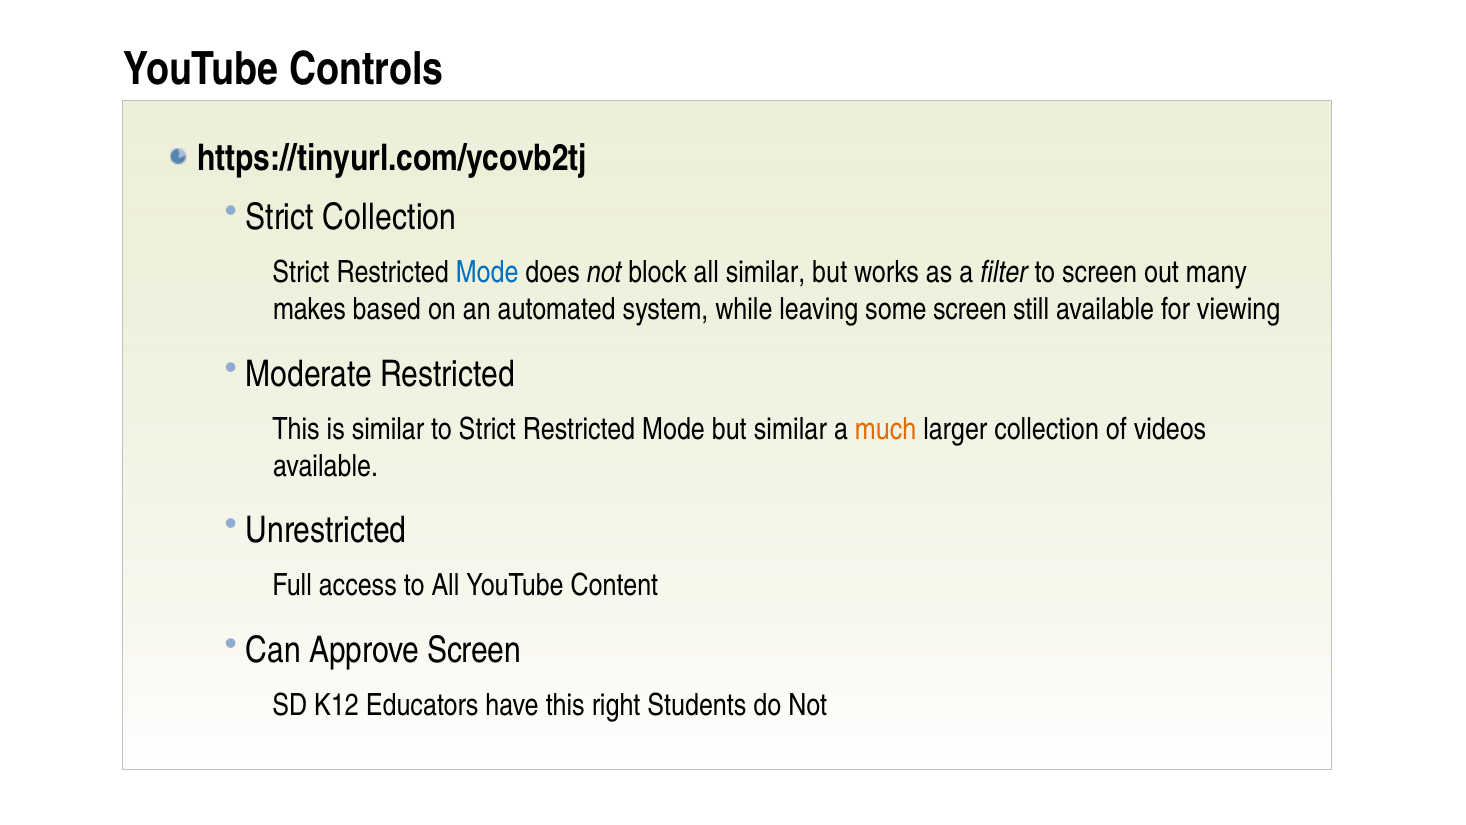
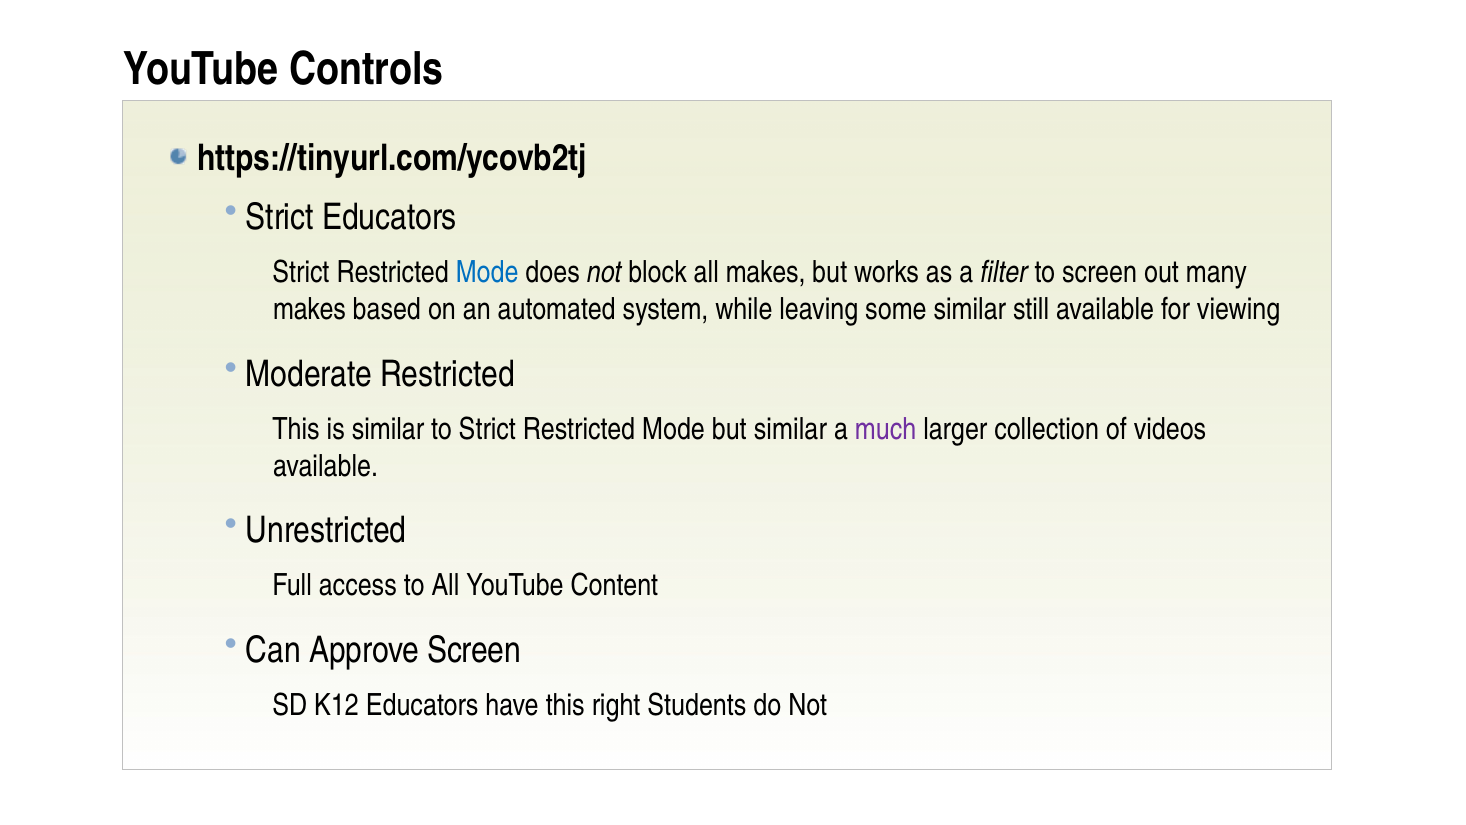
Strict Collection: Collection -> Educators
all similar: similar -> makes
some screen: screen -> similar
much colour: orange -> purple
